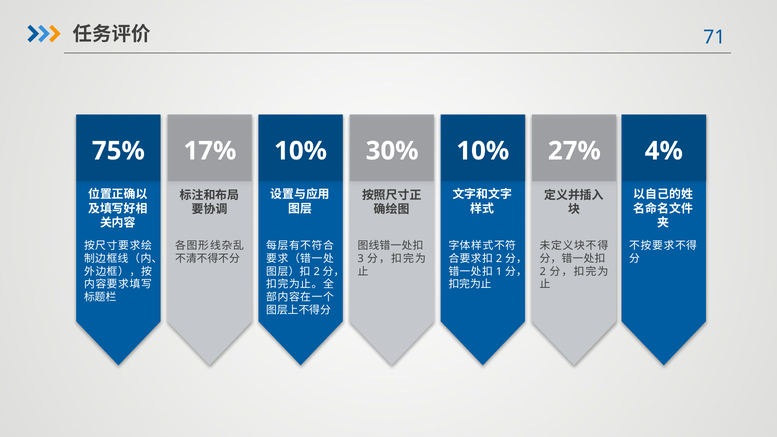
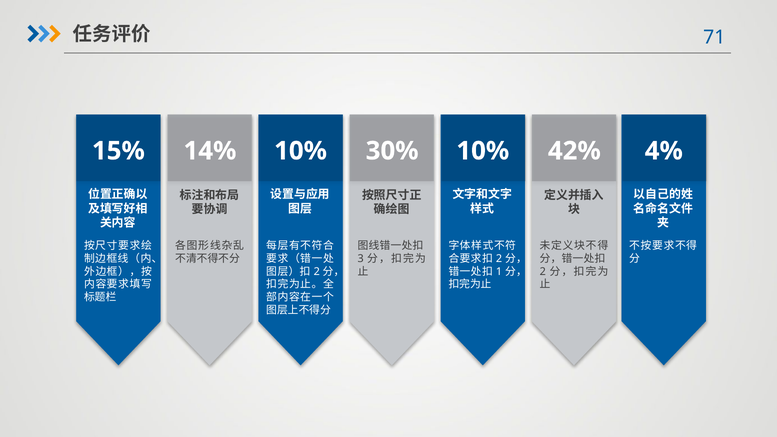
75%: 75% -> 15%
17%: 17% -> 14%
27%: 27% -> 42%
